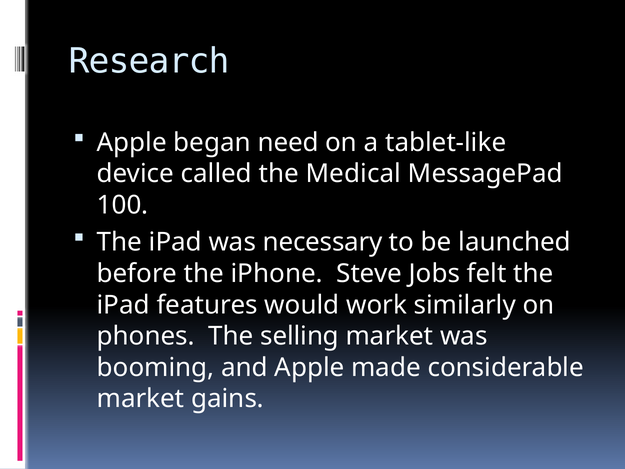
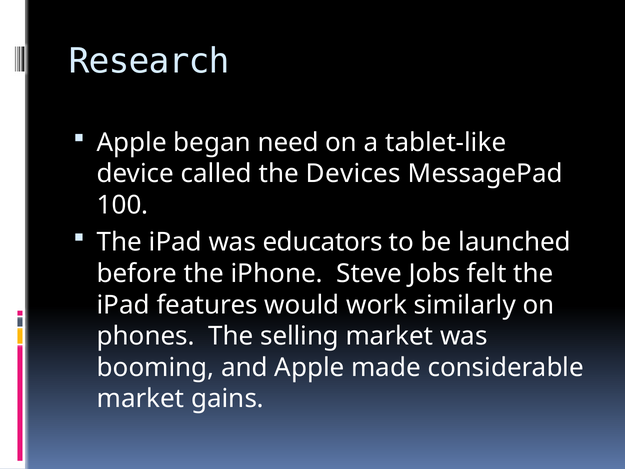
Medical: Medical -> Devices
necessary: necessary -> educators
